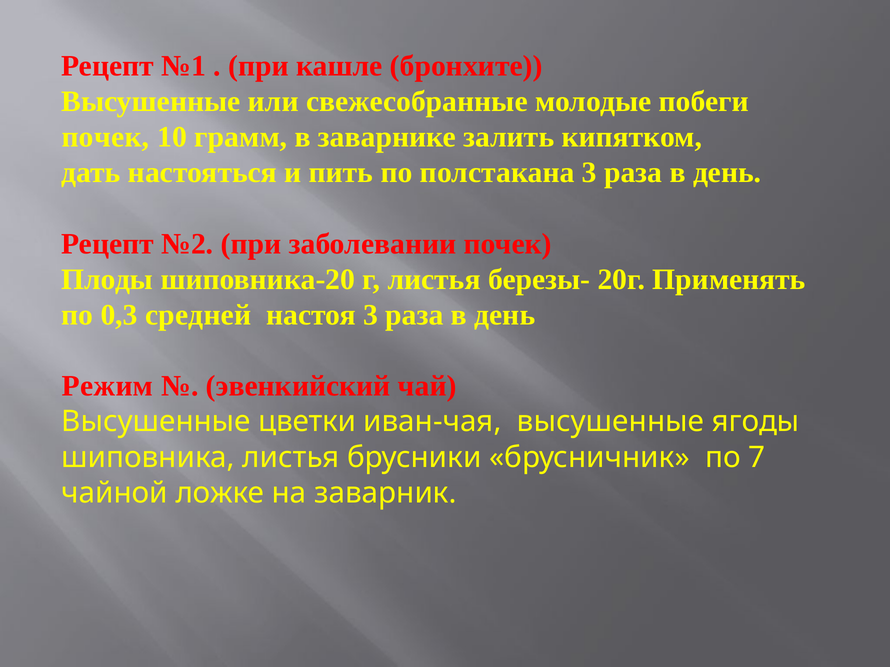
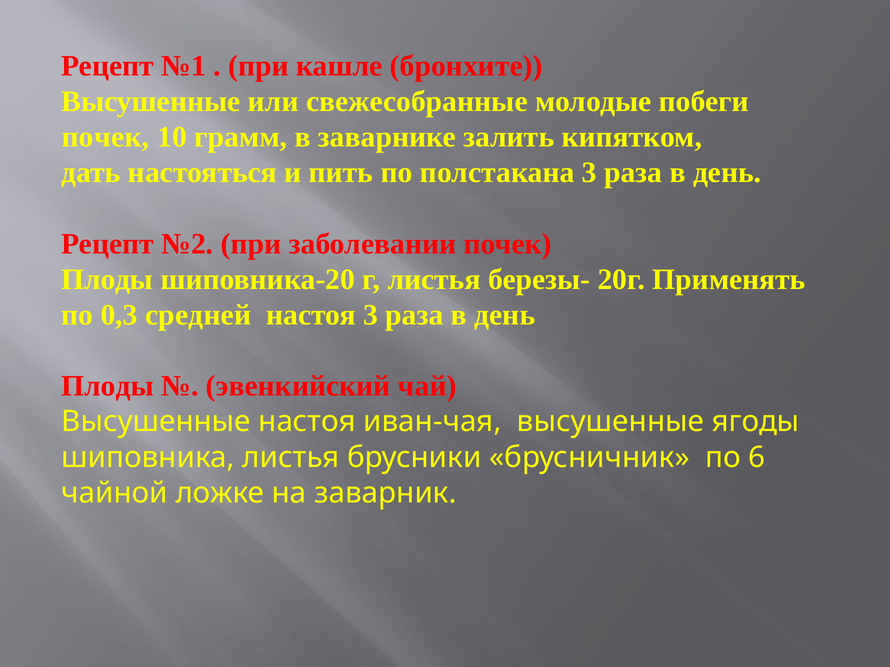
Режим at (107, 386): Режим -> Плоды
Высушенные цветки: цветки -> настоя
7: 7 -> 6
